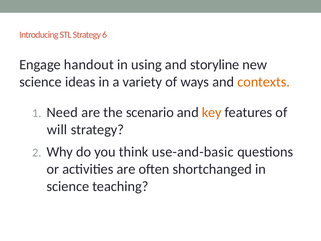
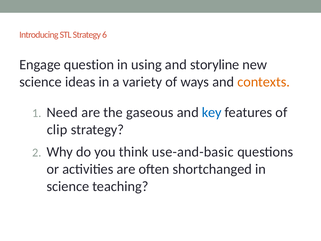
handout: handout -> question
scenario: scenario -> gaseous
key colour: orange -> blue
will: will -> clip
